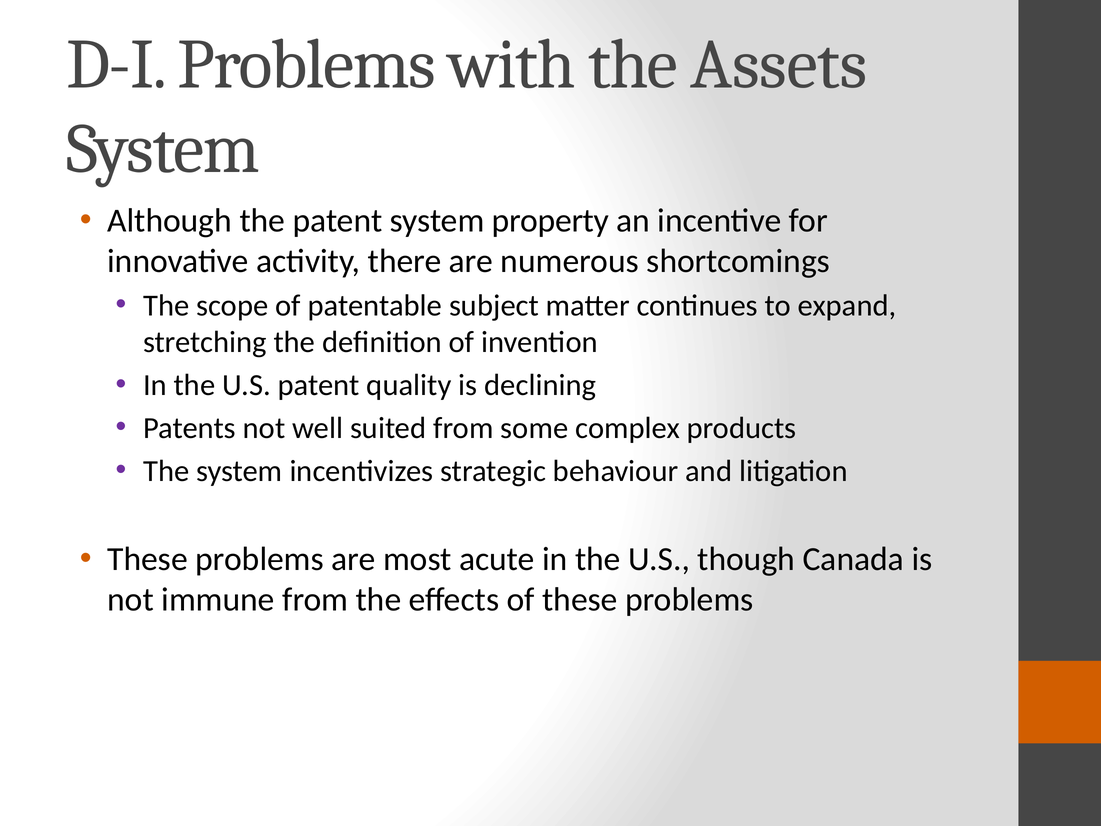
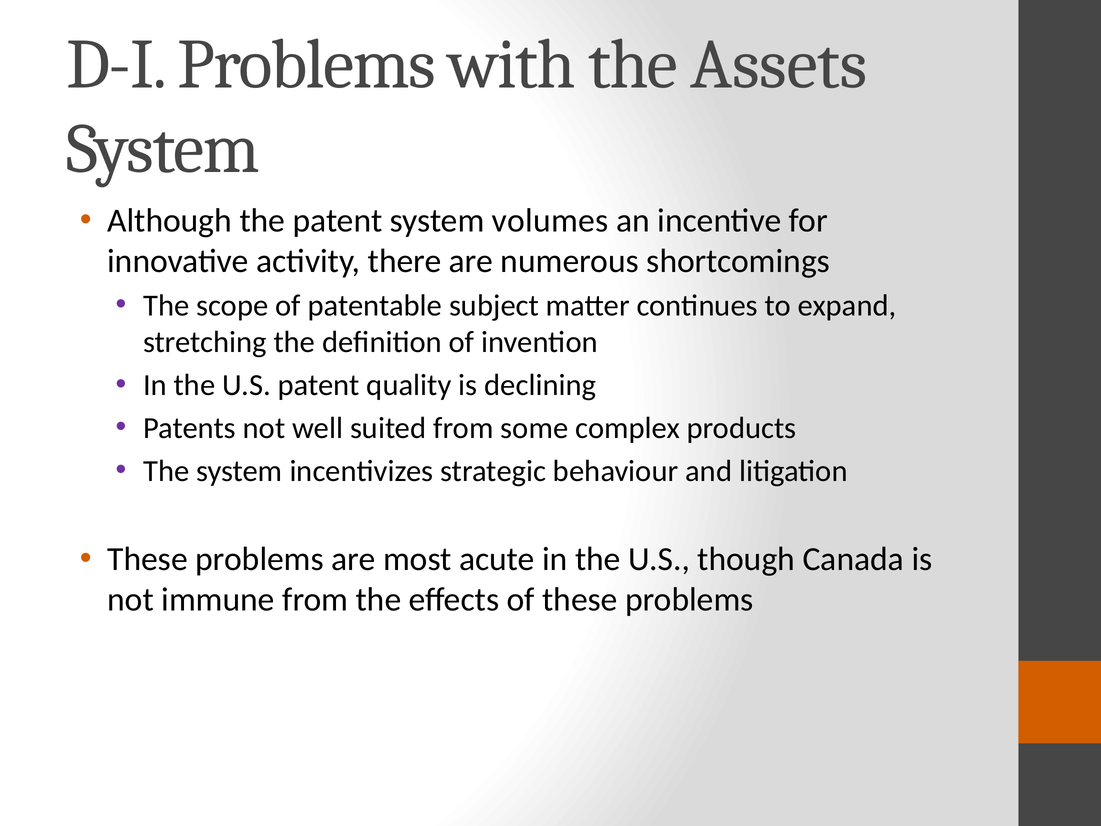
property: property -> volumes
